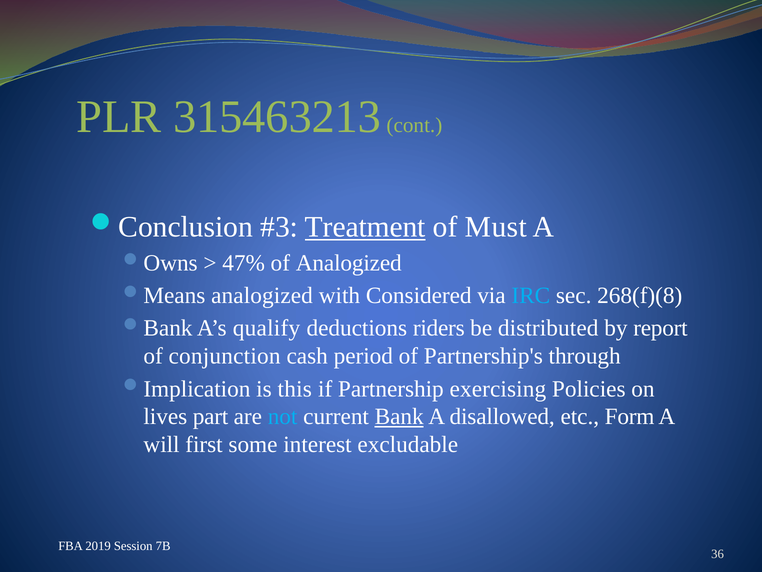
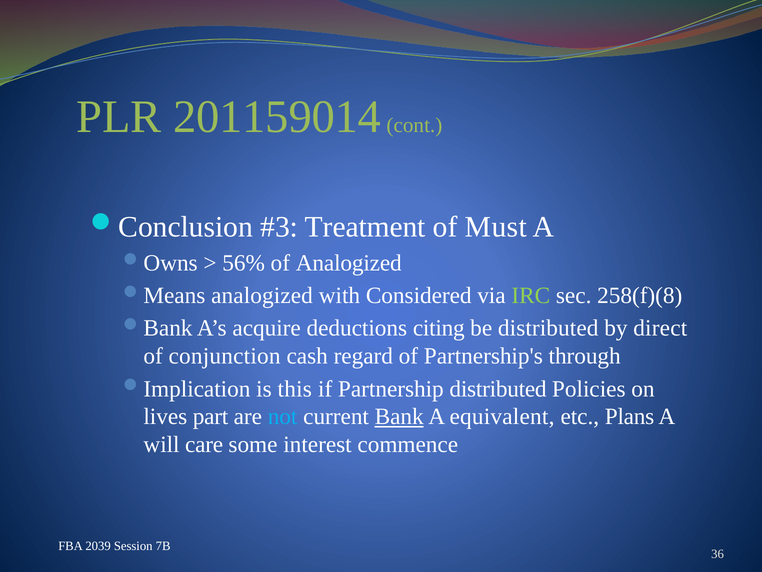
315463213: 315463213 -> 201159014
Treatment underline: present -> none
47%: 47% -> 56%
IRC colour: light blue -> light green
268(f)(8: 268(f)(8 -> 258(f)(8
qualify: qualify -> acquire
riders: riders -> citing
report: report -> direct
period: period -> regard
Partnership exercising: exercising -> distributed
disallowed: disallowed -> equivalent
Form: Form -> Plans
first: first -> care
excludable: excludable -> commence
2019: 2019 -> 2039
